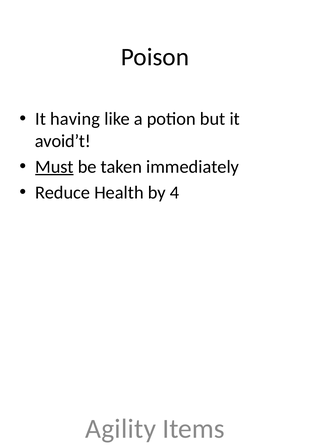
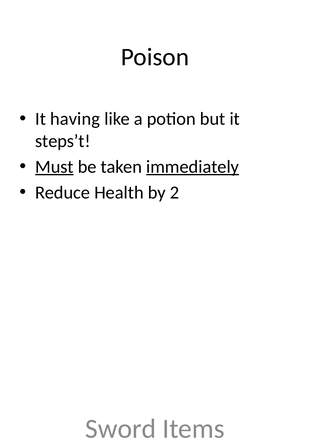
avoid’t: avoid’t -> steps’t
immediately underline: none -> present
4: 4 -> 2
Agility: Agility -> Sword
